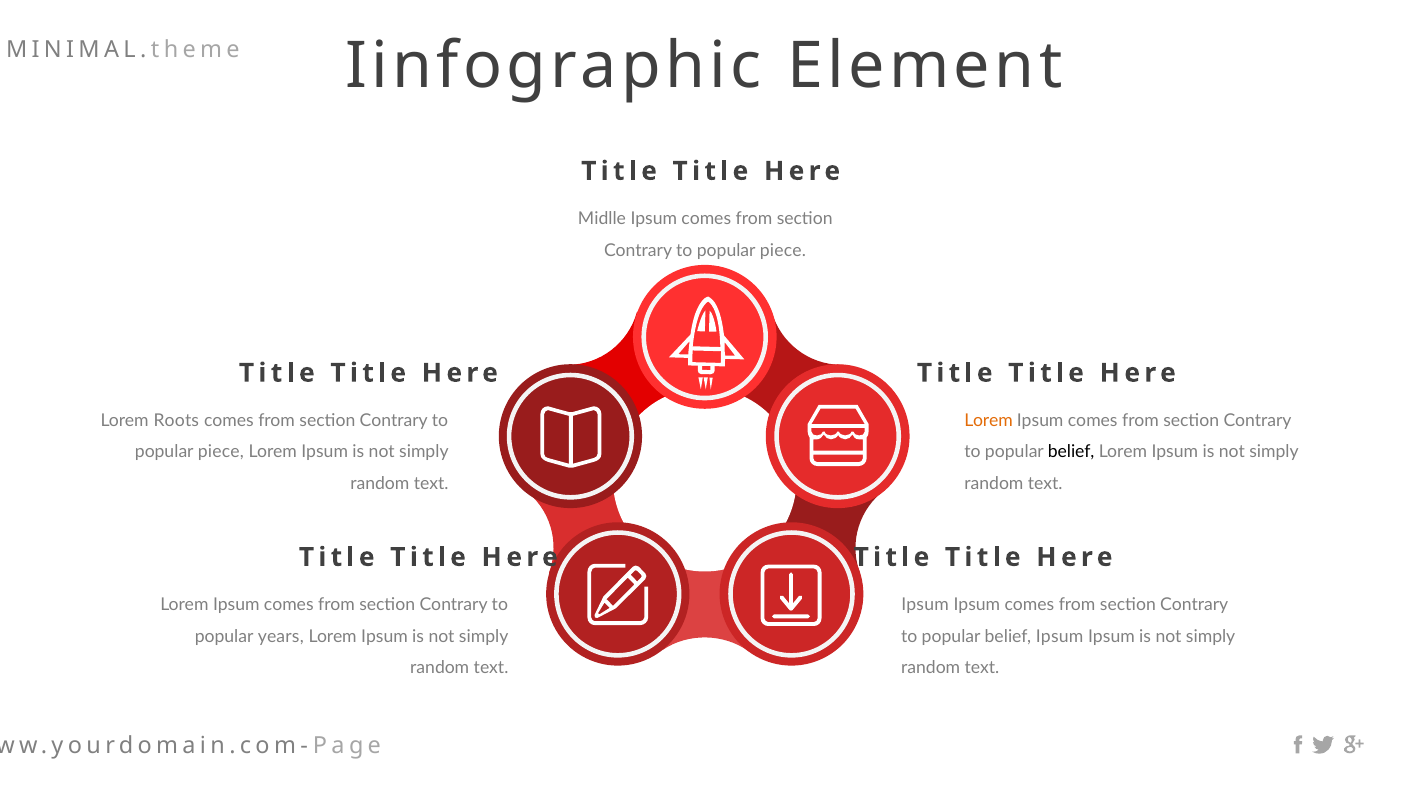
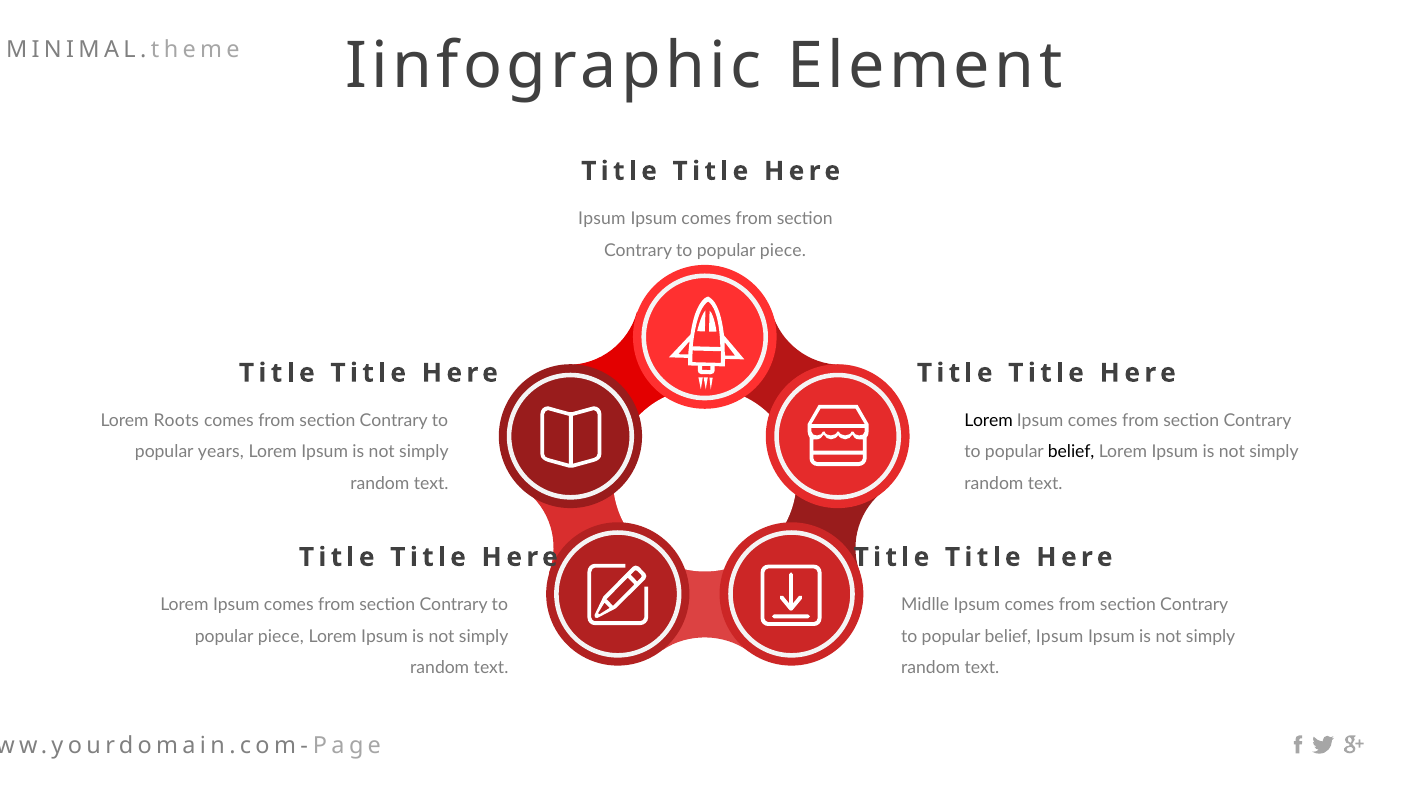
Midlle at (602, 218): Midlle -> Ipsum
Lorem at (989, 420) colour: orange -> black
piece at (221, 452): piece -> years
Ipsum at (925, 604): Ipsum -> Midlle
years at (281, 636): years -> piece
